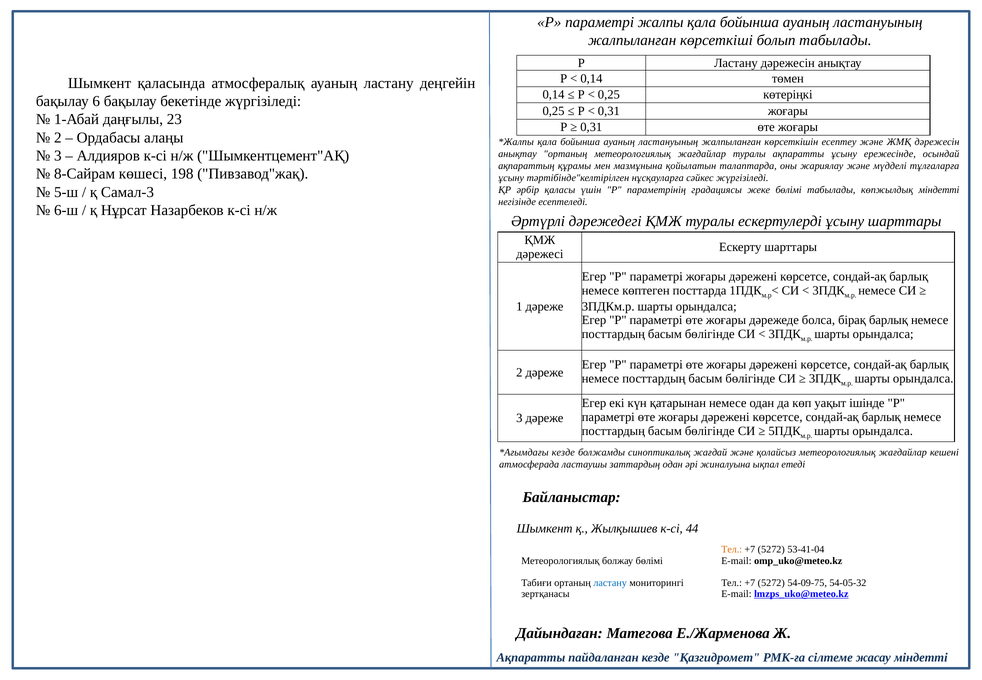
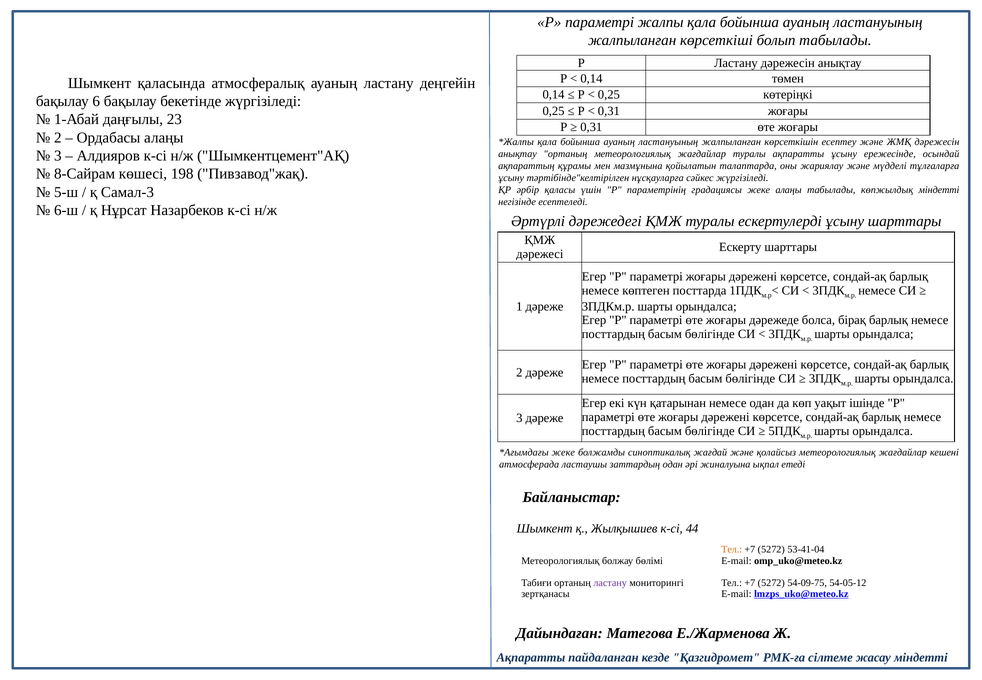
жеке бөлімі: бөлімі -> алаңы
кезде at (563, 452): кезде -> жеке
ластану at (610, 583) colour: blue -> purple
54-05-32: 54-05-32 -> 54-05-12
